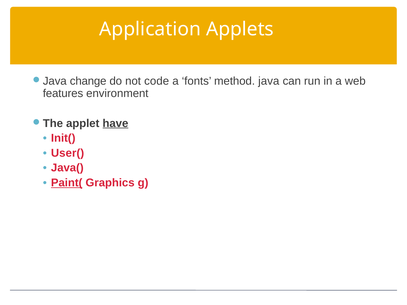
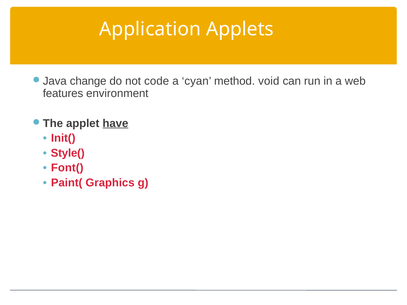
fonts: fonts -> cyan
java: java -> void
User(: User( -> Style(
Java(: Java( -> Font(
Paint( underline: present -> none
